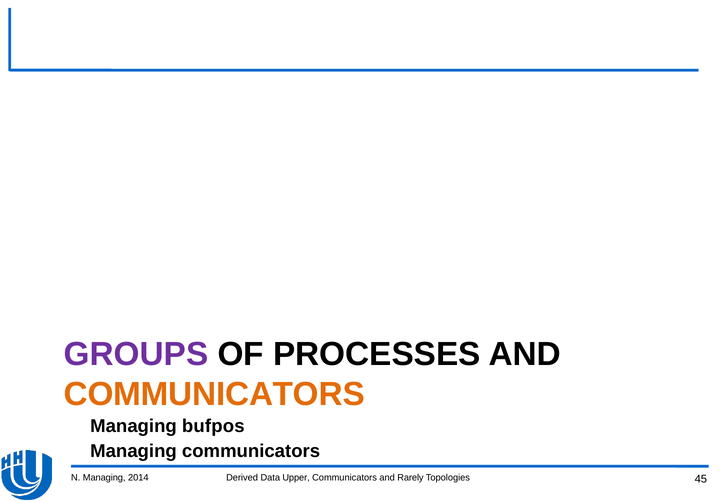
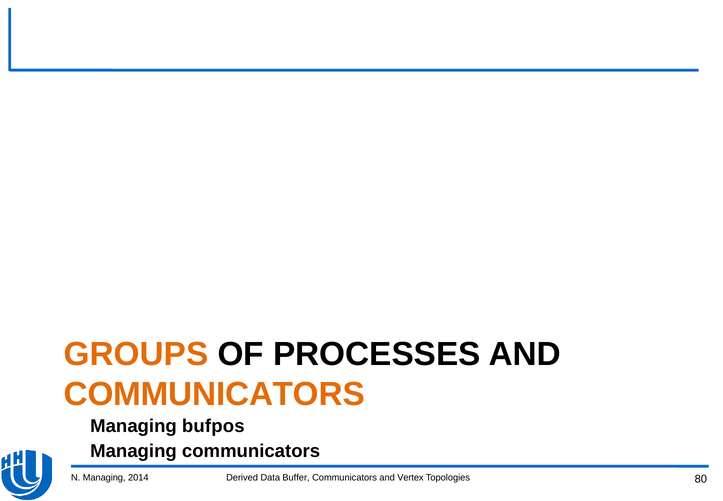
GROUPS colour: purple -> orange
Upper: Upper -> Buffer
Rarely: Rarely -> Vertex
45: 45 -> 80
